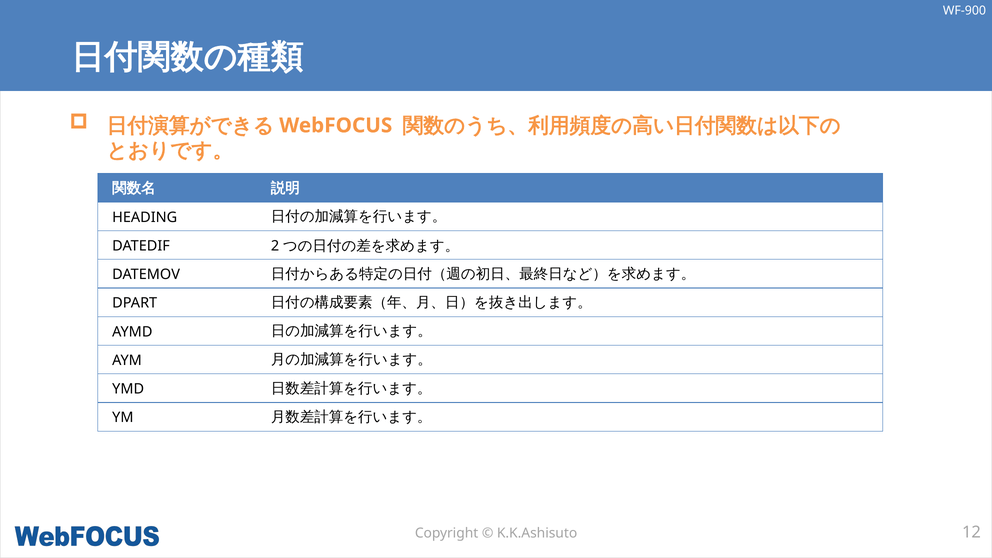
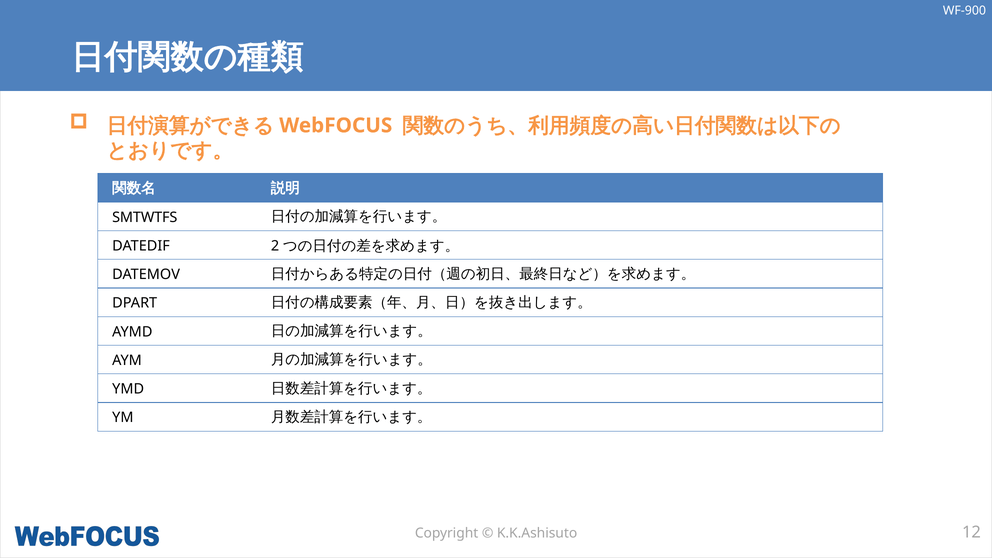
HEADING: HEADING -> SMTWTFS
